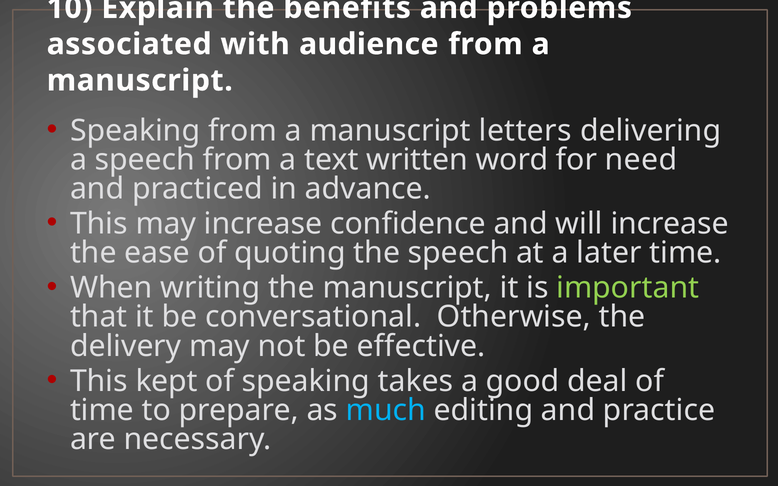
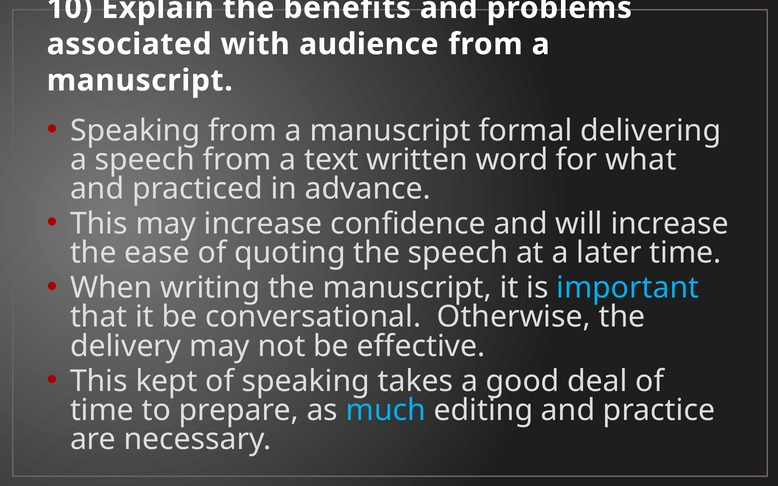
letters: letters -> formal
need: need -> what
important colour: light green -> light blue
